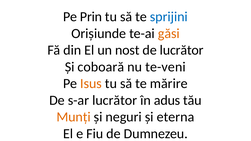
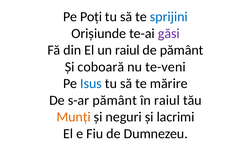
Prin: Prin -> Poți
găsi colour: orange -> purple
un nost: nost -> raiul
de lucrător: lucrător -> pământ
Isus colour: orange -> blue
s-ar lucrător: lucrător -> pământ
în adus: adus -> raiul
eterna: eterna -> lacrimi
